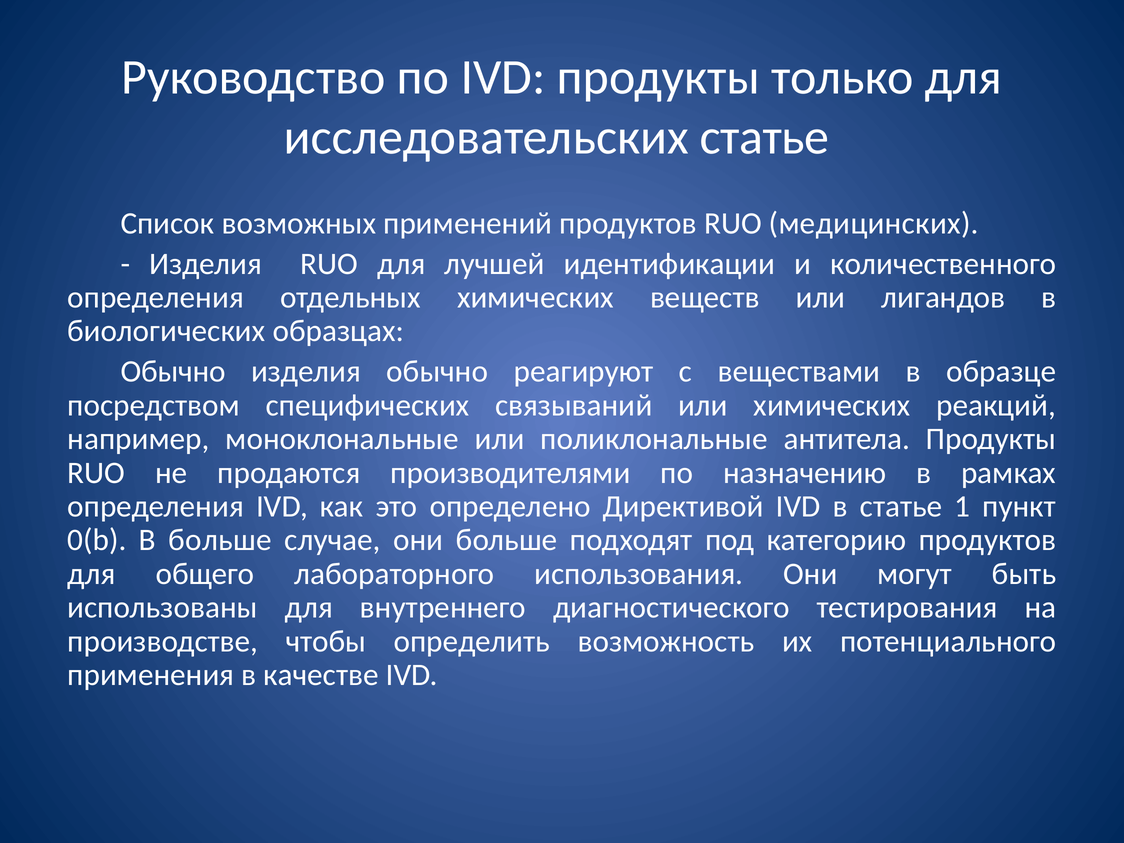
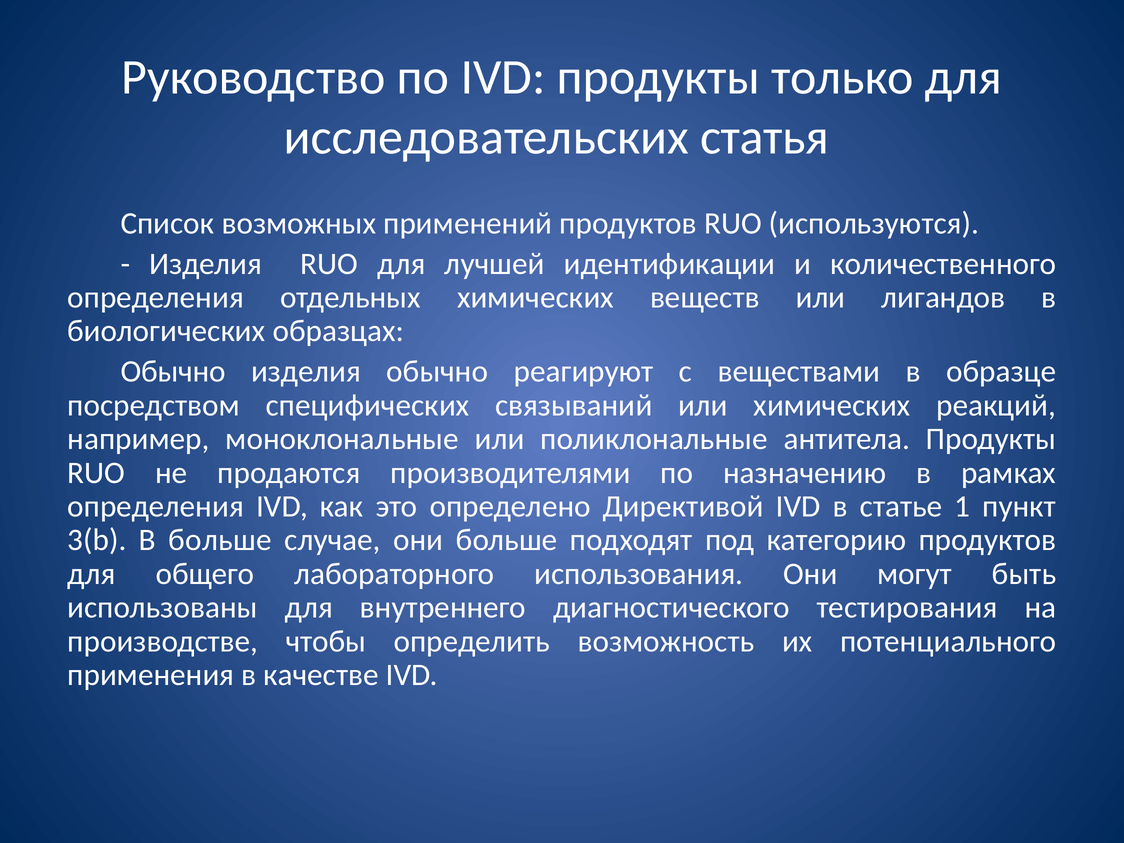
исследовательских статье: статье -> статья
медицинских: медицинских -> используются
0(b: 0(b -> 3(b
